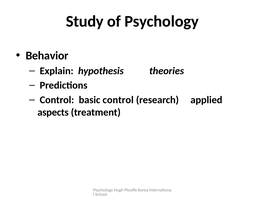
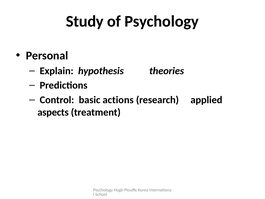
Behavior: Behavior -> Personal
basic control: control -> actions
